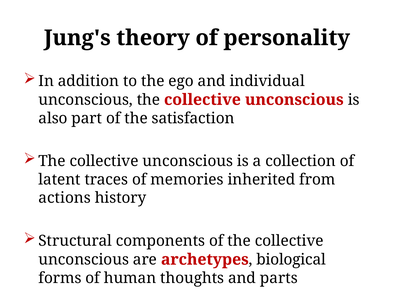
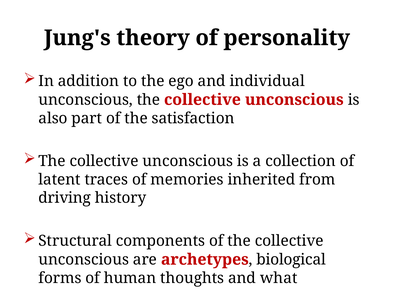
actions: actions -> driving
parts: parts -> what
